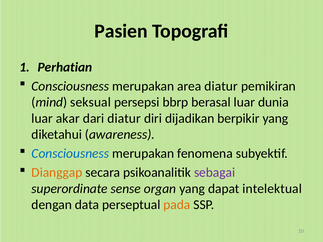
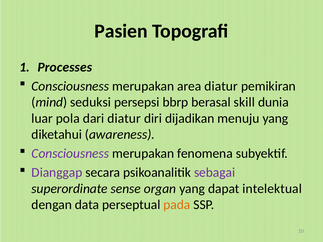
Perhatian: Perhatian -> Processes
seksual: seksual -> seduksi
berasal luar: luar -> skill
akar: akar -> pola
berpikir: berpikir -> menuju
Consciousness at (70, 154) colour: blue -> purple
Dianggap colour: orange -> purple
